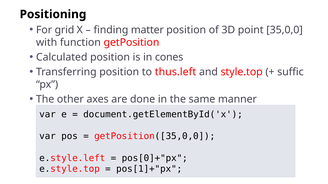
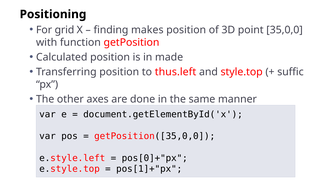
matter: matter -> makes
cones: cones -> made
